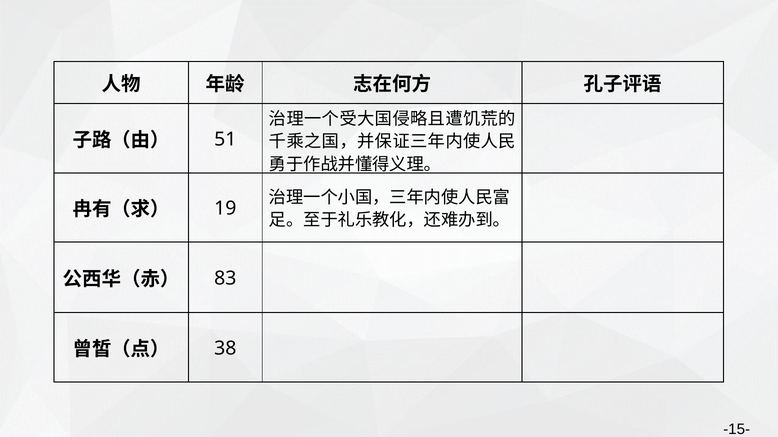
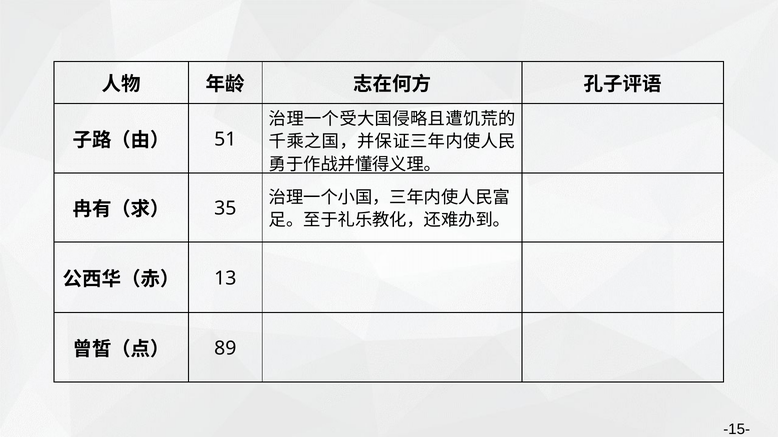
19: 19 -> 35
83: 83 -> 13
38: 38 -> 89
